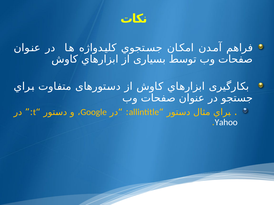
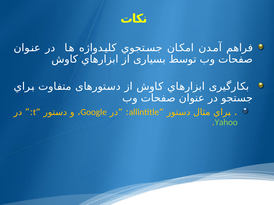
Yahoo colour: white -> light green
